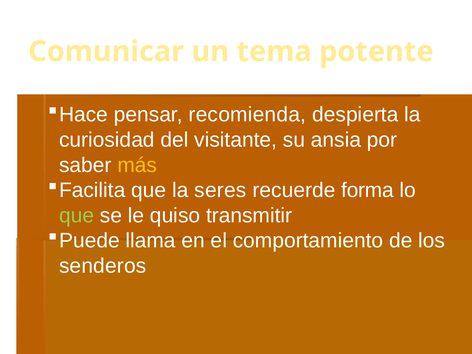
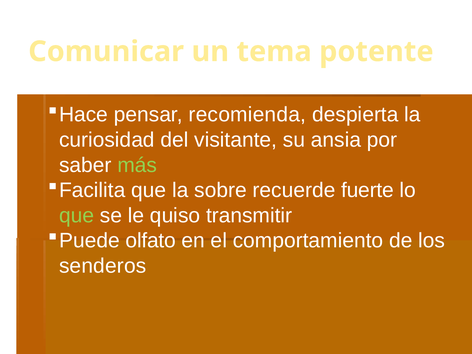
más colour: yellow -> light green
seres: seres -> sobre
forma: forma -> fuerte
llama: llama -> olfato
